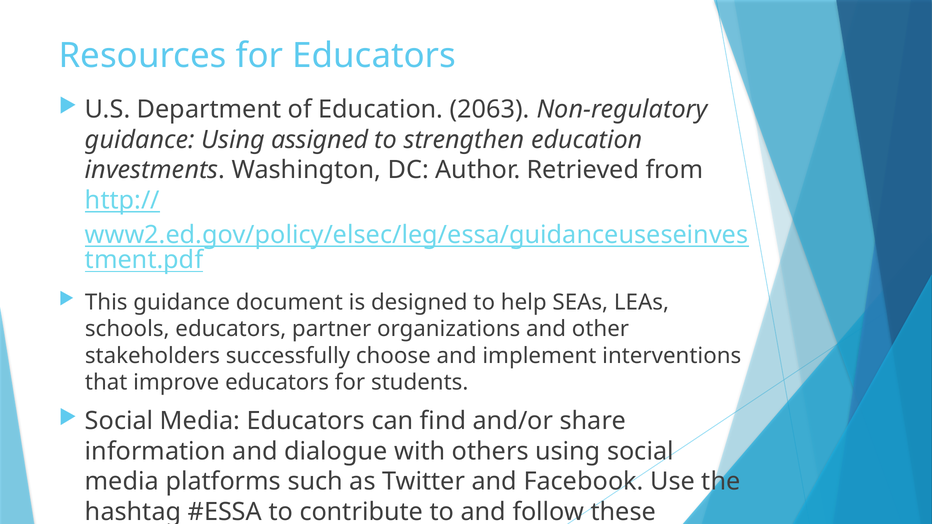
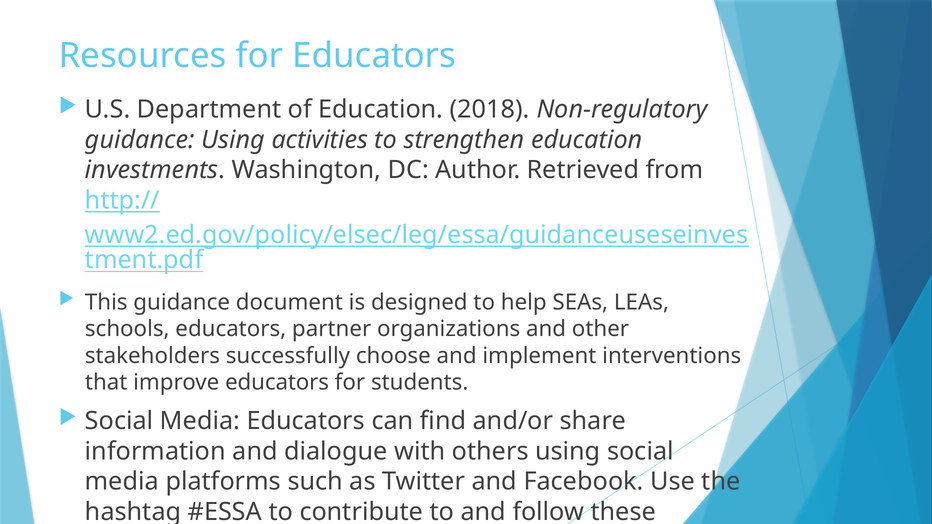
2063: 2063 -> 2018
assigned: assigned -> activities
